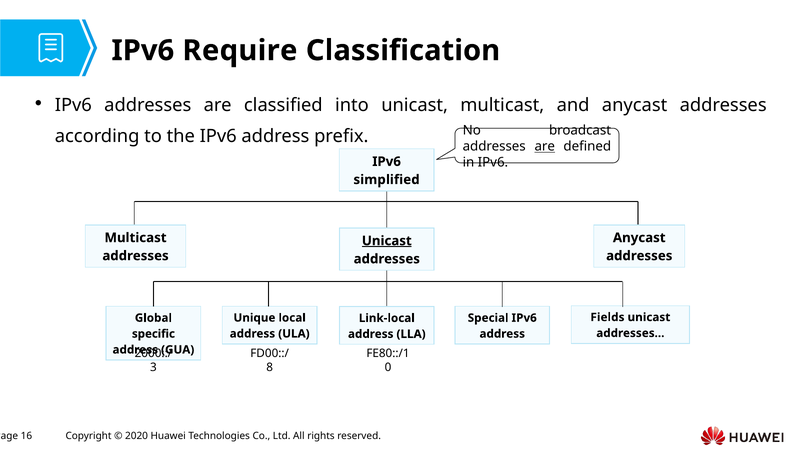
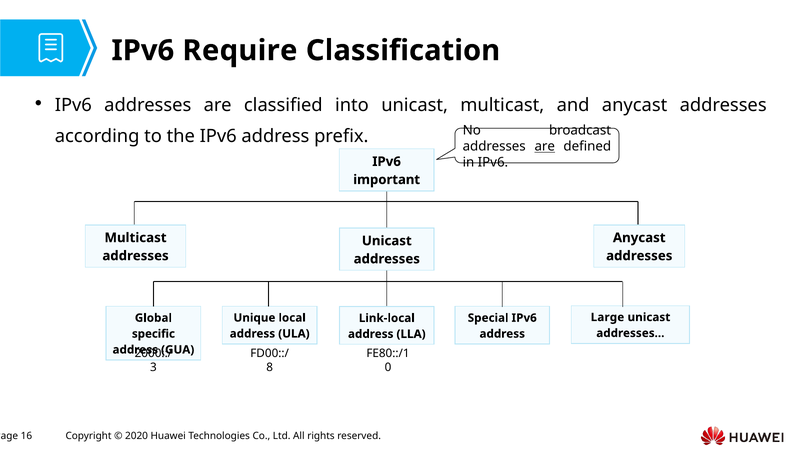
simplified: simplified -> important
Unicast at (387, 241) underline: present -> none
Fields: Fields -> Large
